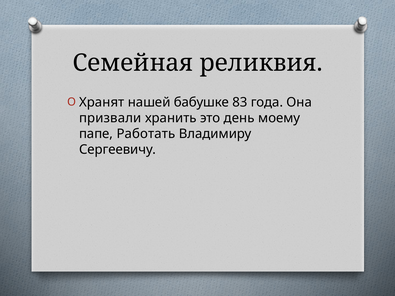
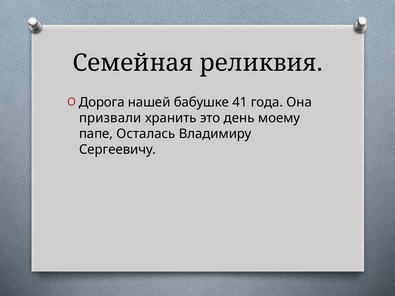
Хранят: Хранят -> Дорога
83: 83 -> 41
Работать: Работать -> Осталась
